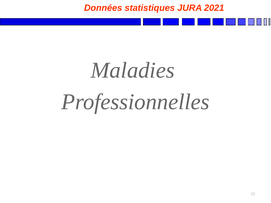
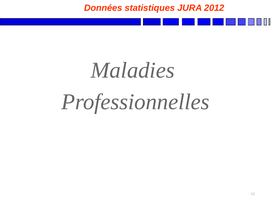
2021: 2021 -> 2012
